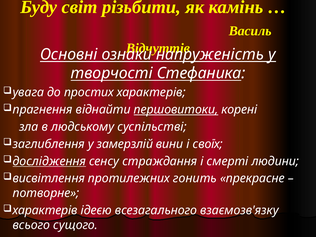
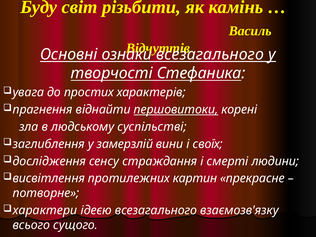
ознаки напруженість: напруженість -> всезагального
дослідження underline: present -> none
гонить: гонить -> картин
характерів at (45, 210): характерів -> характери
